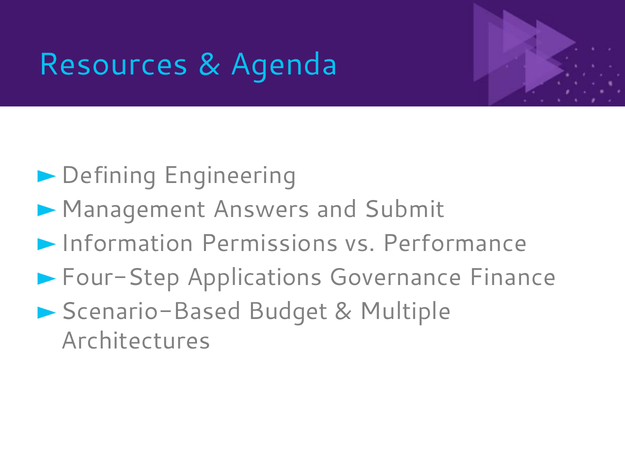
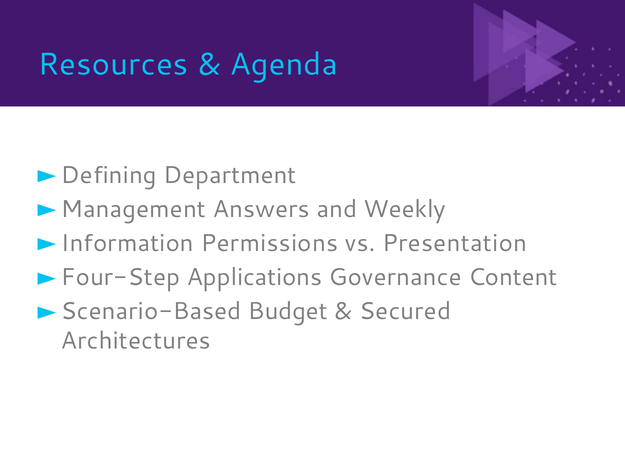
Engineering: Engineering -> Department
Submit: Submit -> Weekly
Performance: Performance -> Presentation
Finance: Finance -> Content
Multiple: Multiple -> Secured
